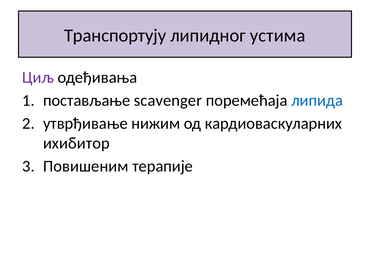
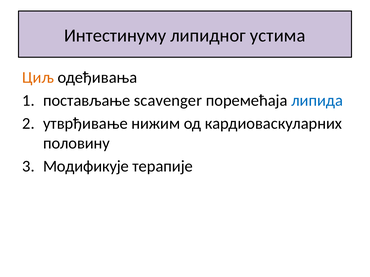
Транспортују: Транспортују -> Интестинуму
Циљ colour: purple -> orange
ихибитор: ихибитор -> половину
Повишеним: Повишеним -> Модификује
